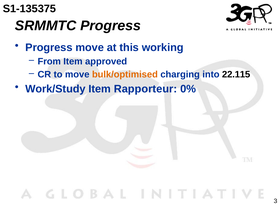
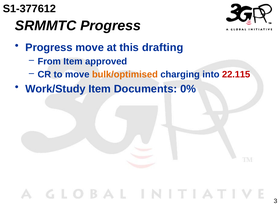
S1-135375: S1-135375 -> S1-377612
working: working -> drafting
22.115 colour: black -> red
Rapporteur: Rapporteur -> Documents
